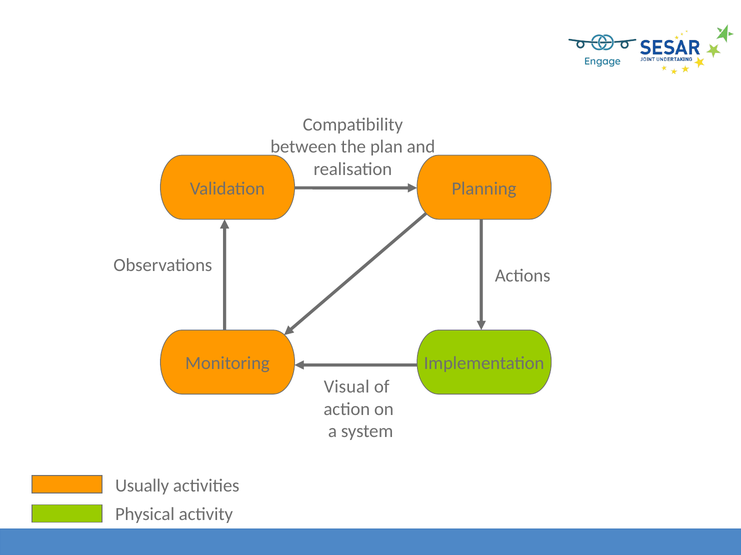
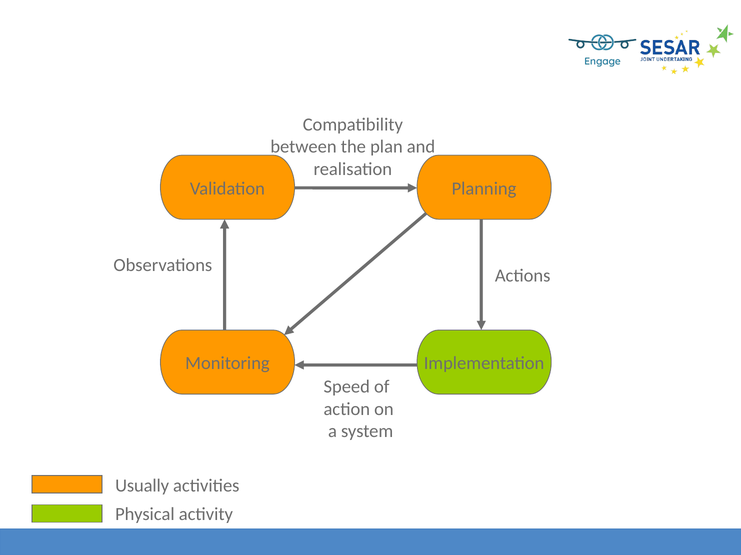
Visual: Visual -> Speed
